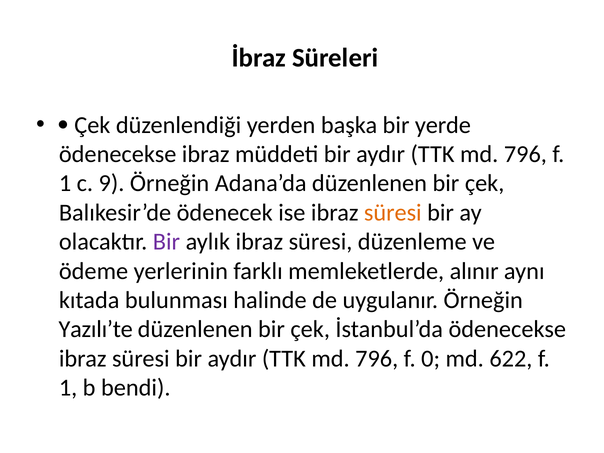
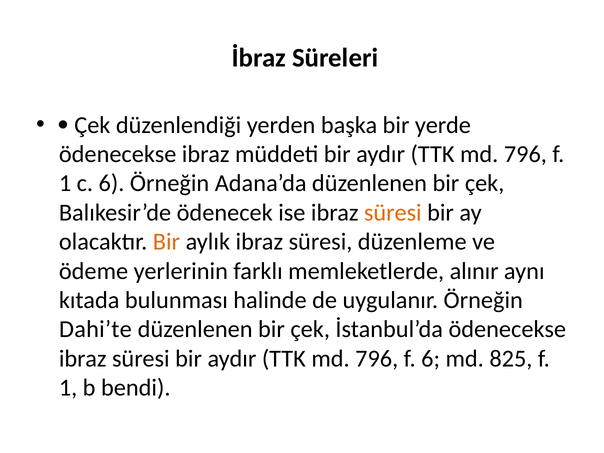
c 9: 9 -> 6
Bir at (166, 242) colour: purple -> orange
Yazılı’te: Yazılı’te -> Dahi’te
f 0: 0 -> 6
622: 622 -> 825
